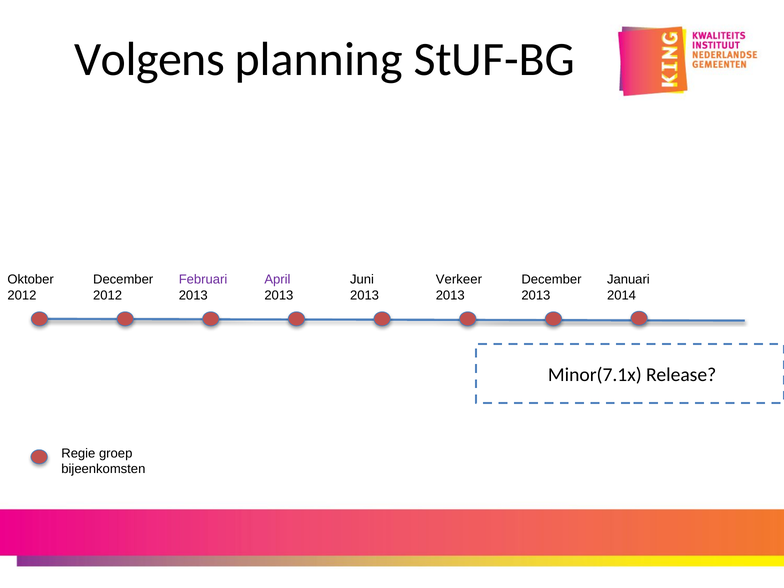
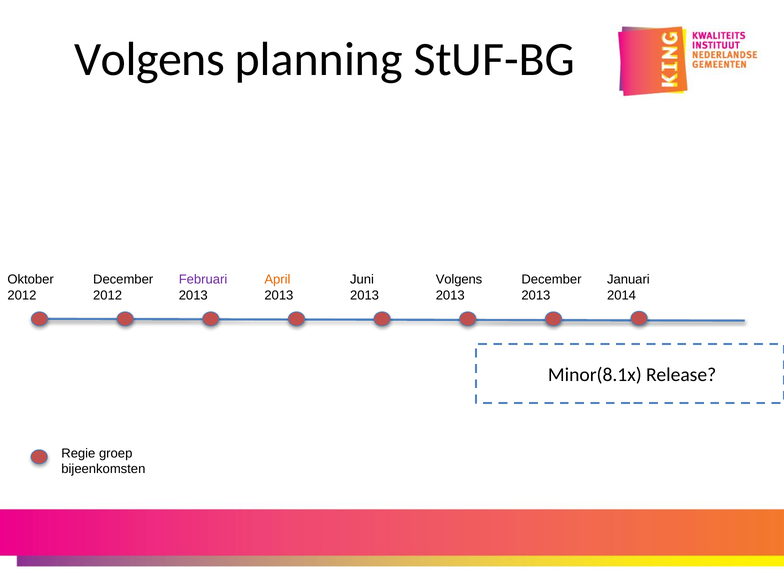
April colour: purple -> orange
Verkeer at (459, 280): Verkeer -> Volgens
Minor(7.1x: Minor(7.1x -> Minor(8.1x
